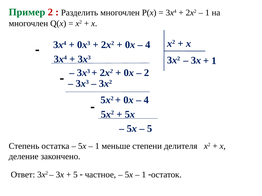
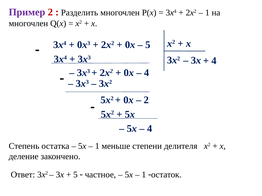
Пример colour: green -> purple
4 at (148, 45): 4 -> 5
1 at (214, 61): 1 -> 4
2 at (147, 73): 2 -> 4
4 at (146, 100): 4 -> 2
5 at (150, 129): 5 -> 4
